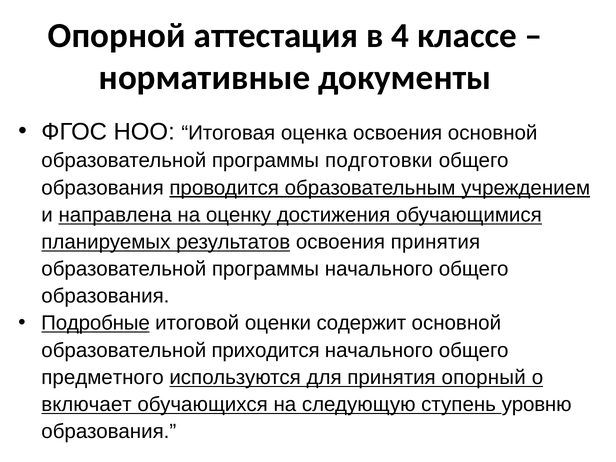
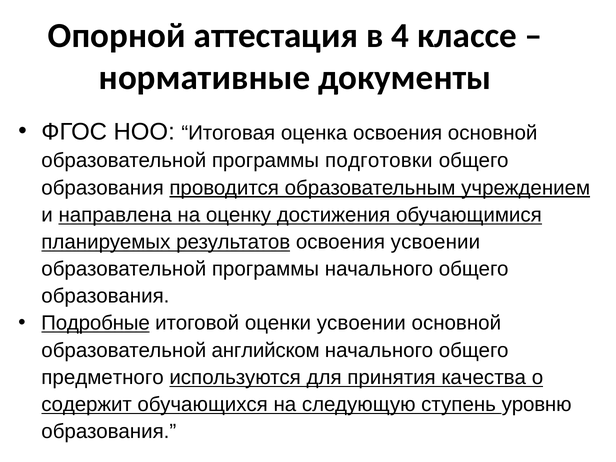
освоения принятия: принятия -> усвоении
оценки содержит: содержит -> усвоении
приходится: приходится -> английском
опорный: опорный -> качества
включает: включает -> содержит
